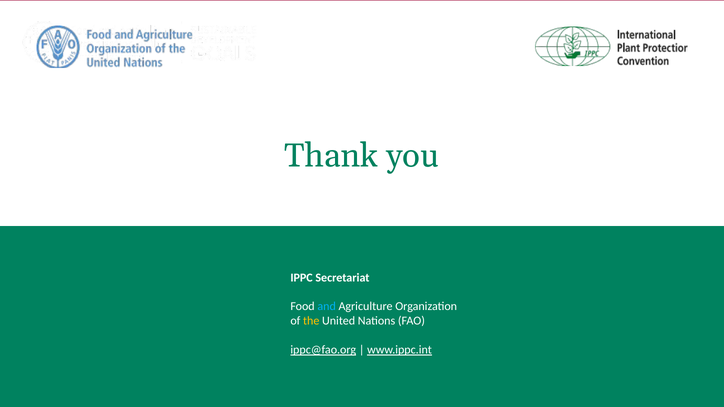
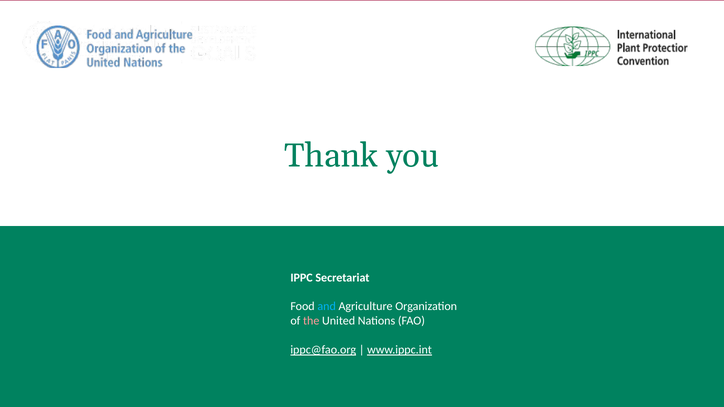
the colour: yellow -> pink
